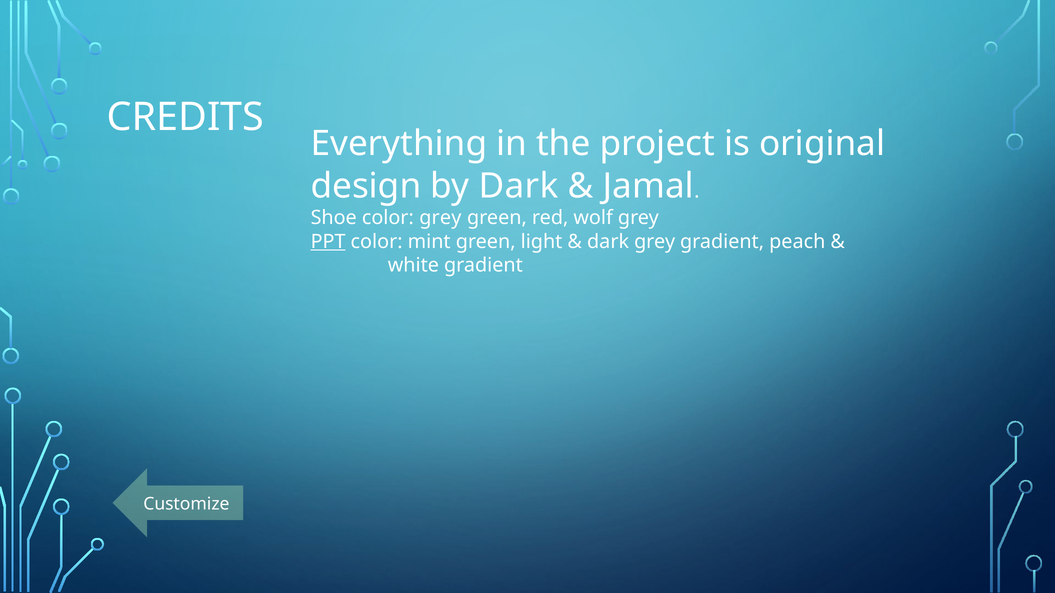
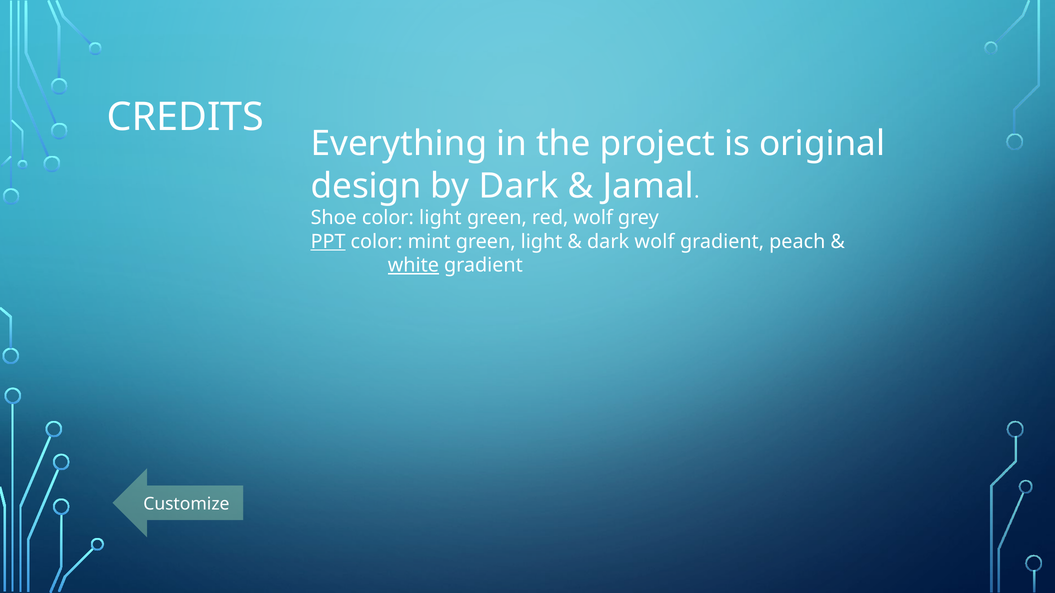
color grey: grey -> light
dark grey: grey -> wolf
white underline: none -> present
